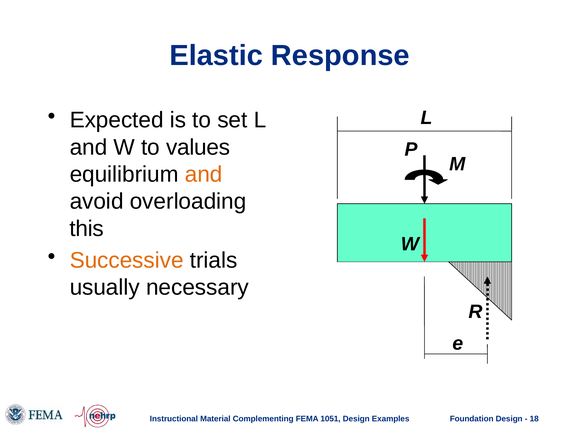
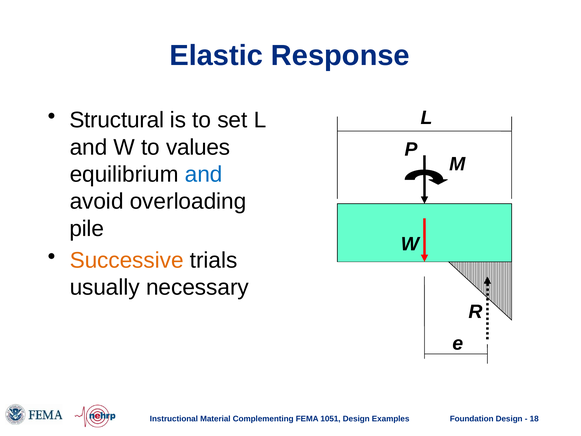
Expected: Expected -> Structural
and at (204, 174) colour: orange -> blue
this: this -> pile
